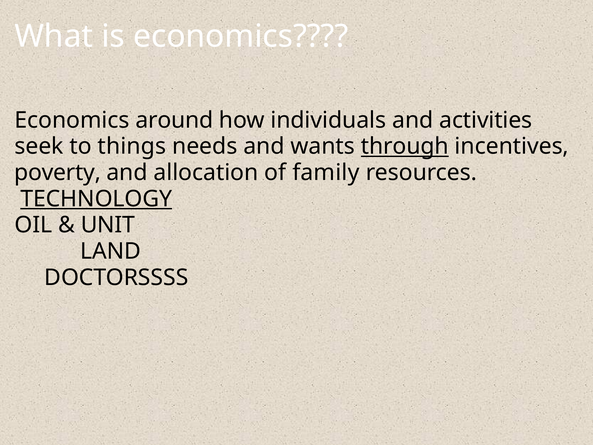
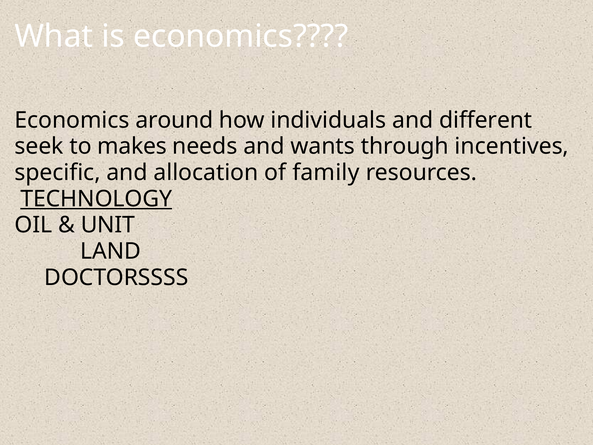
activities: activities -> different
things: things -> makes
through underline: present -> none
poverty: poverty -> specific
